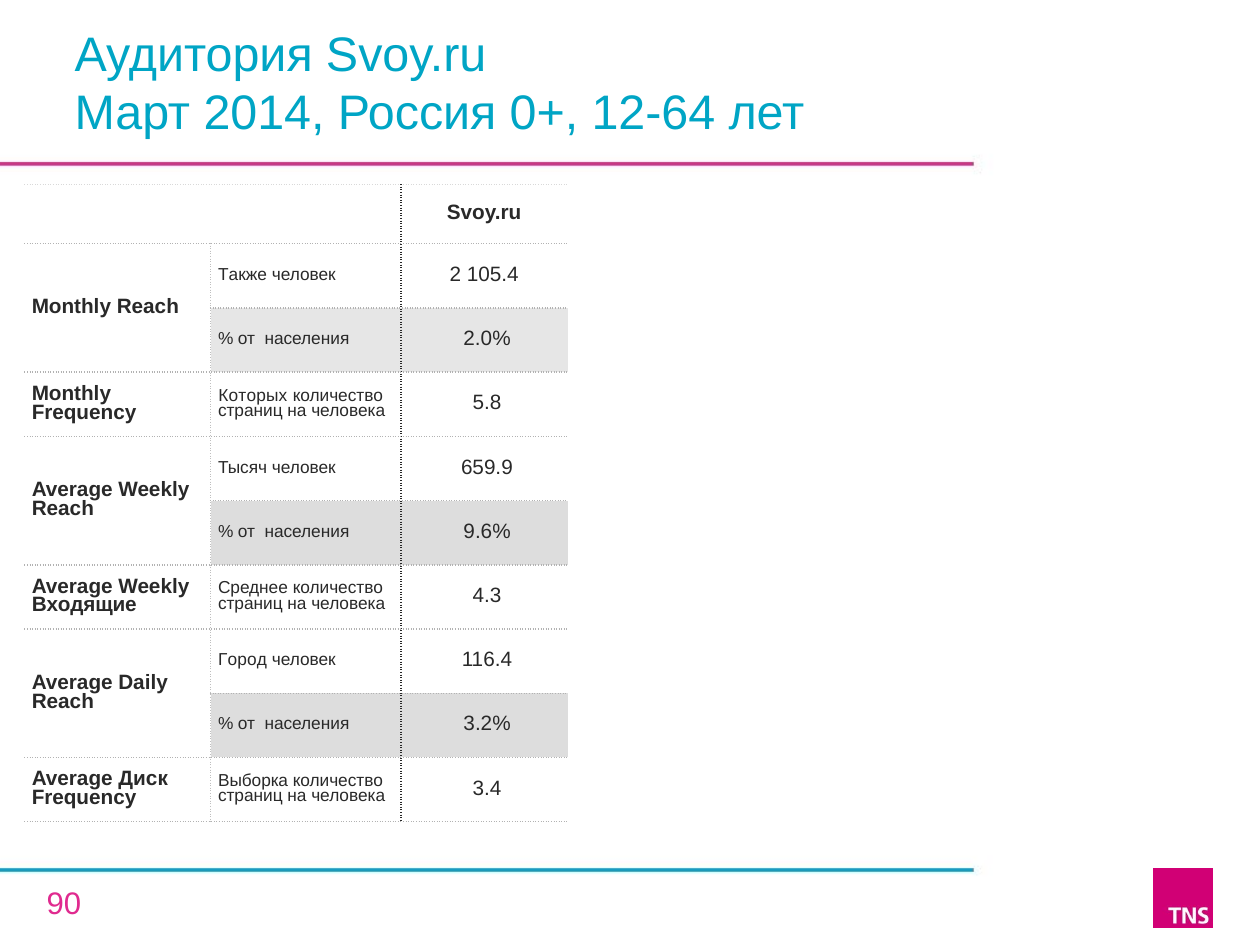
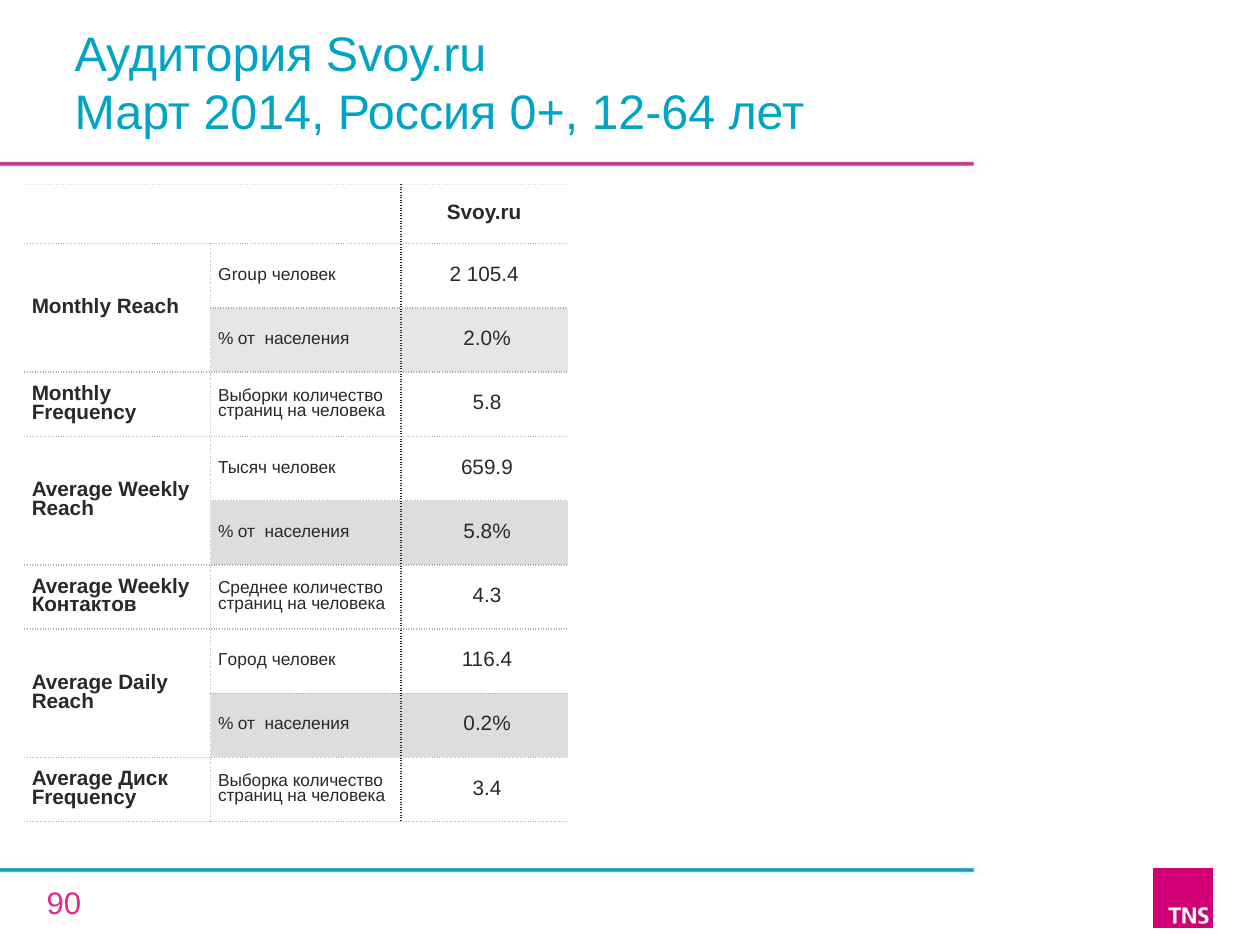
Также: Также -> Group
Которых: Которых -> Выборки
9.6%: 9.6% -> 5.8%
Входящие: Входящие -> Контактов
3.2%: 3.2% -> 0.2%
